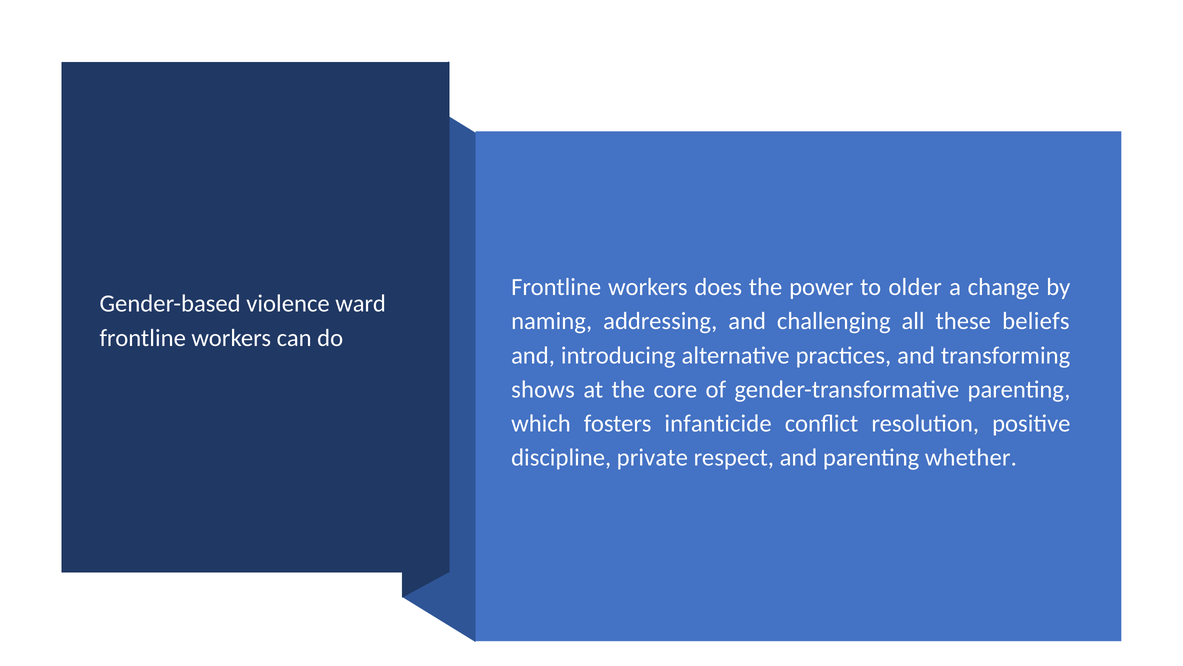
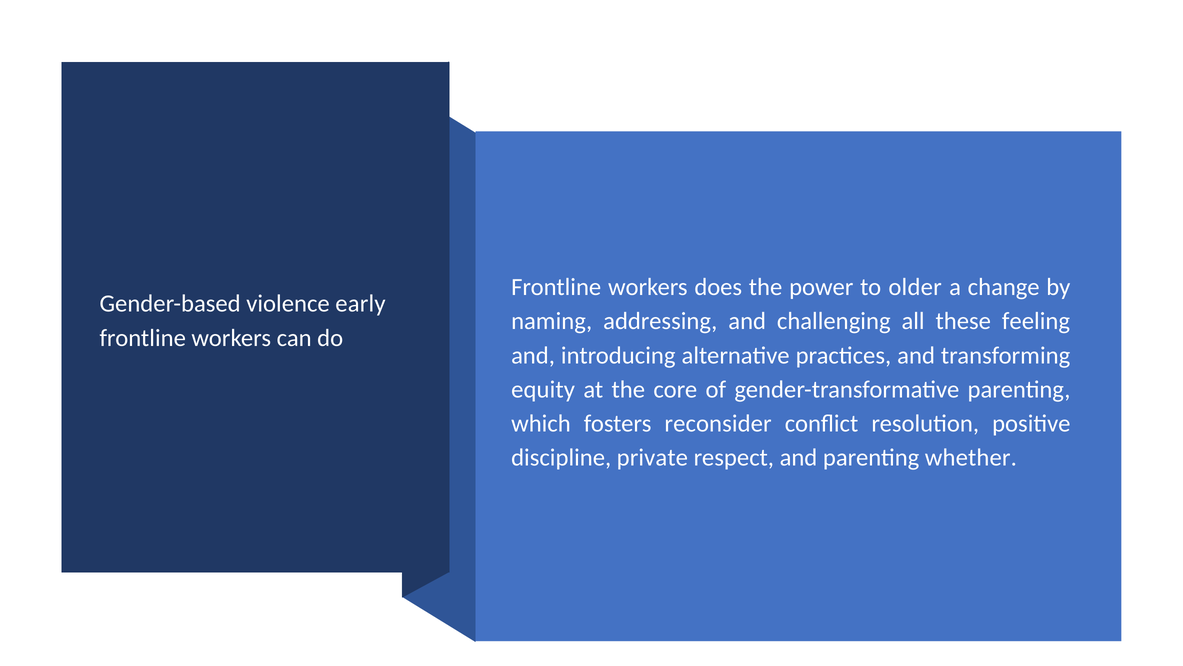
ward: ward -> early
beliefs: beliefs -> feeling
shows: shows -> equity
infanticide: infanticide -> reconsider
